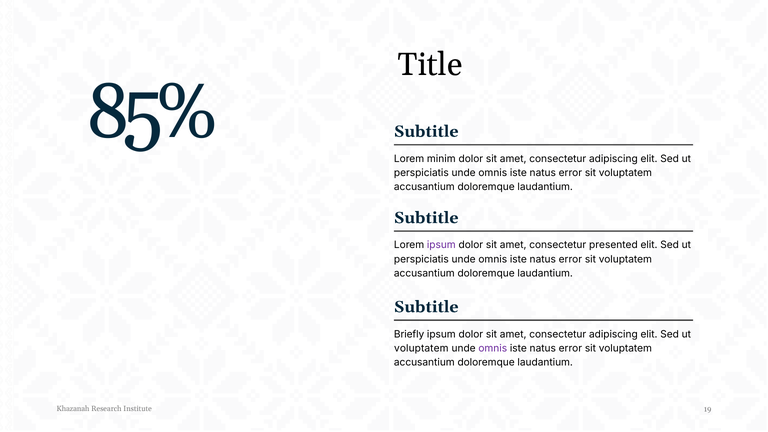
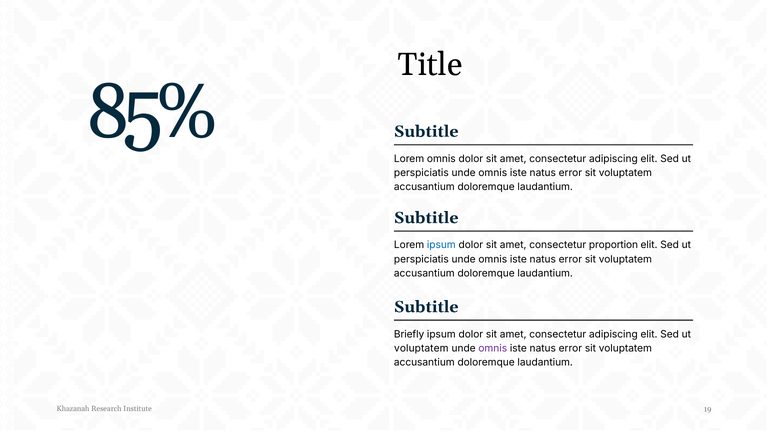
Lorem minim: minim -> omnis
ipsum at (441, 245) colour: purple -> blue
presented: presented -> proportion
